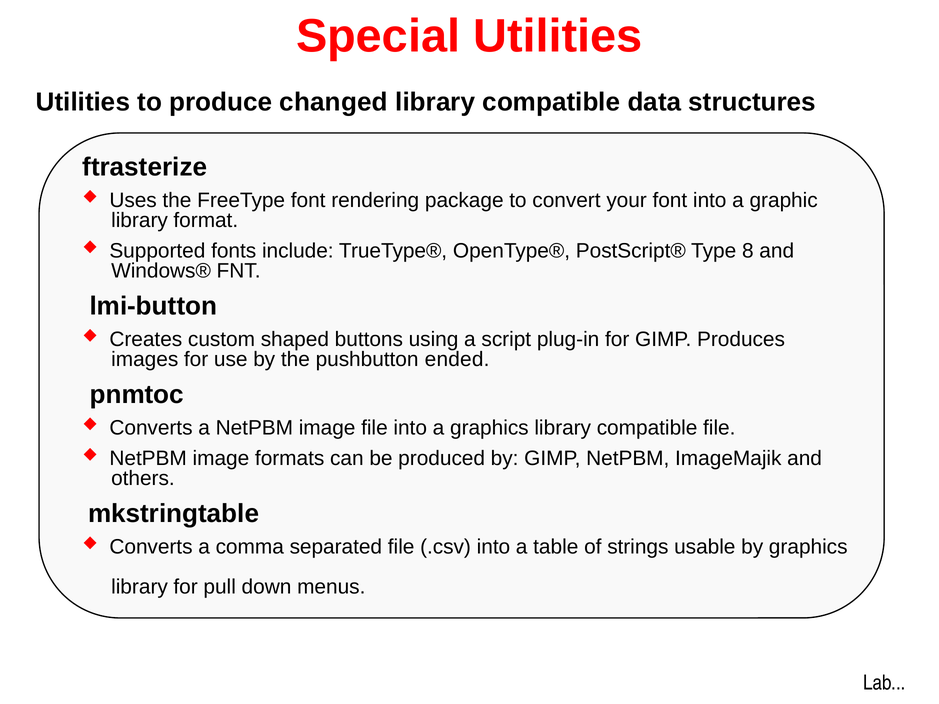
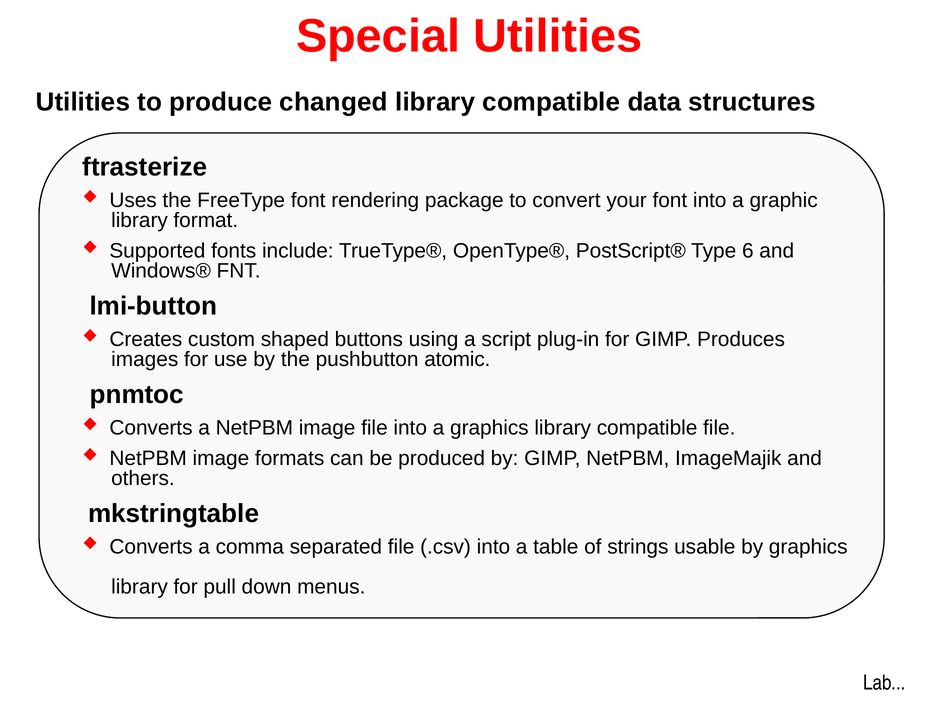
8: 8 -> 6
ended: ended -> atomic
